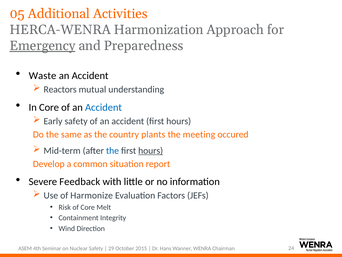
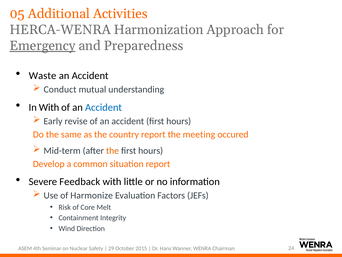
Reactors: Reactors -> Conduct
In Core: Core -> With
Early safety: safety -> revise
country plants: plants -> report
the at (113, 150) colour: blue -> orange
hours at (151, 150) underline: present -> none
